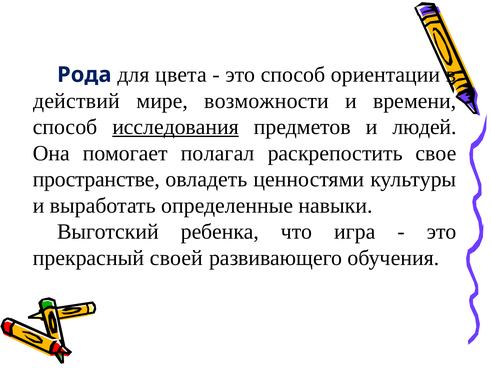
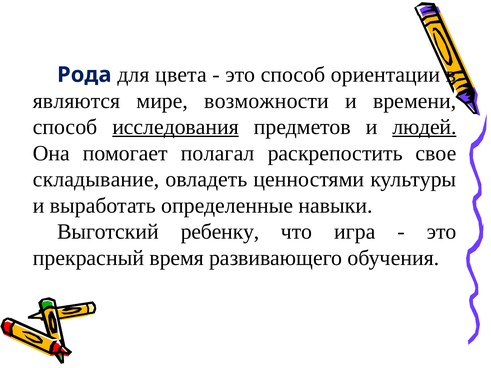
действий: действий -> являются
людей underline: none -> present
пространстве: пространстве -> складывание
ребенка: ребенка -> ребенку
своей: своей -> время
